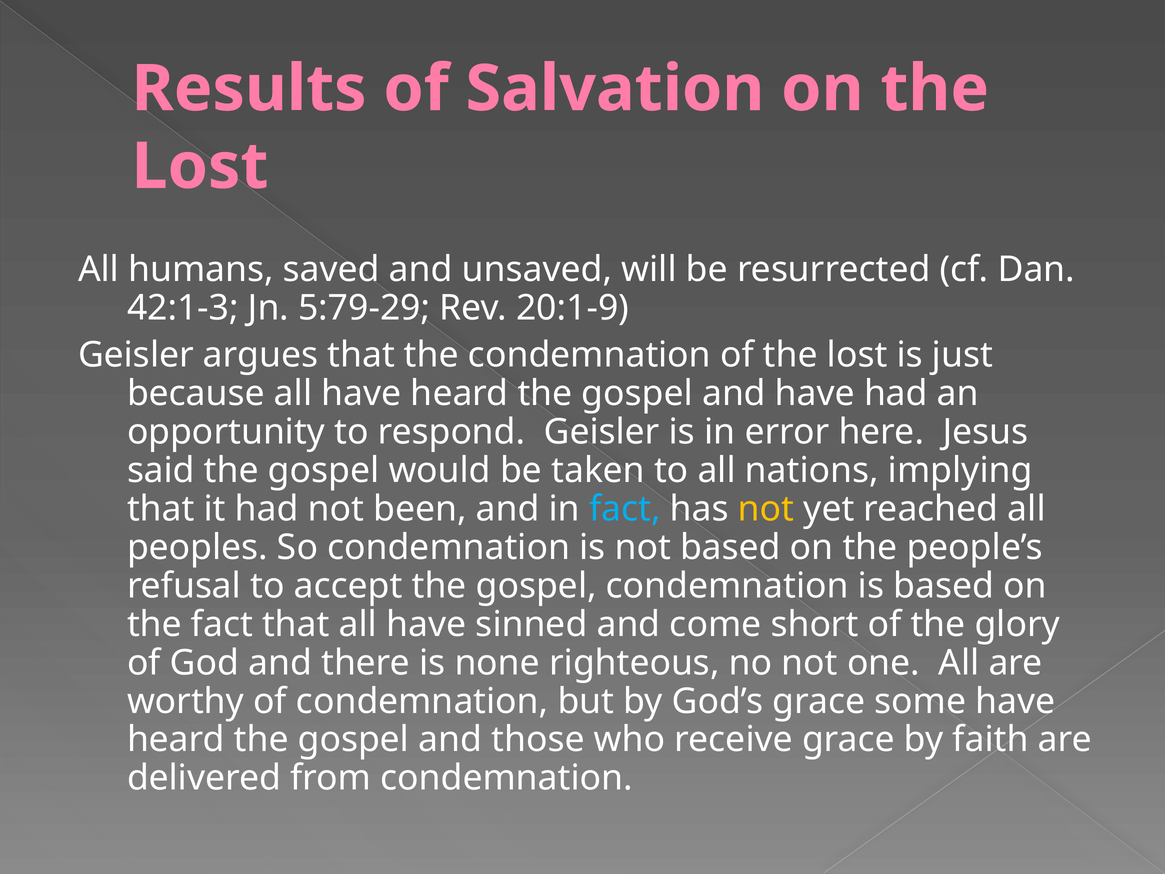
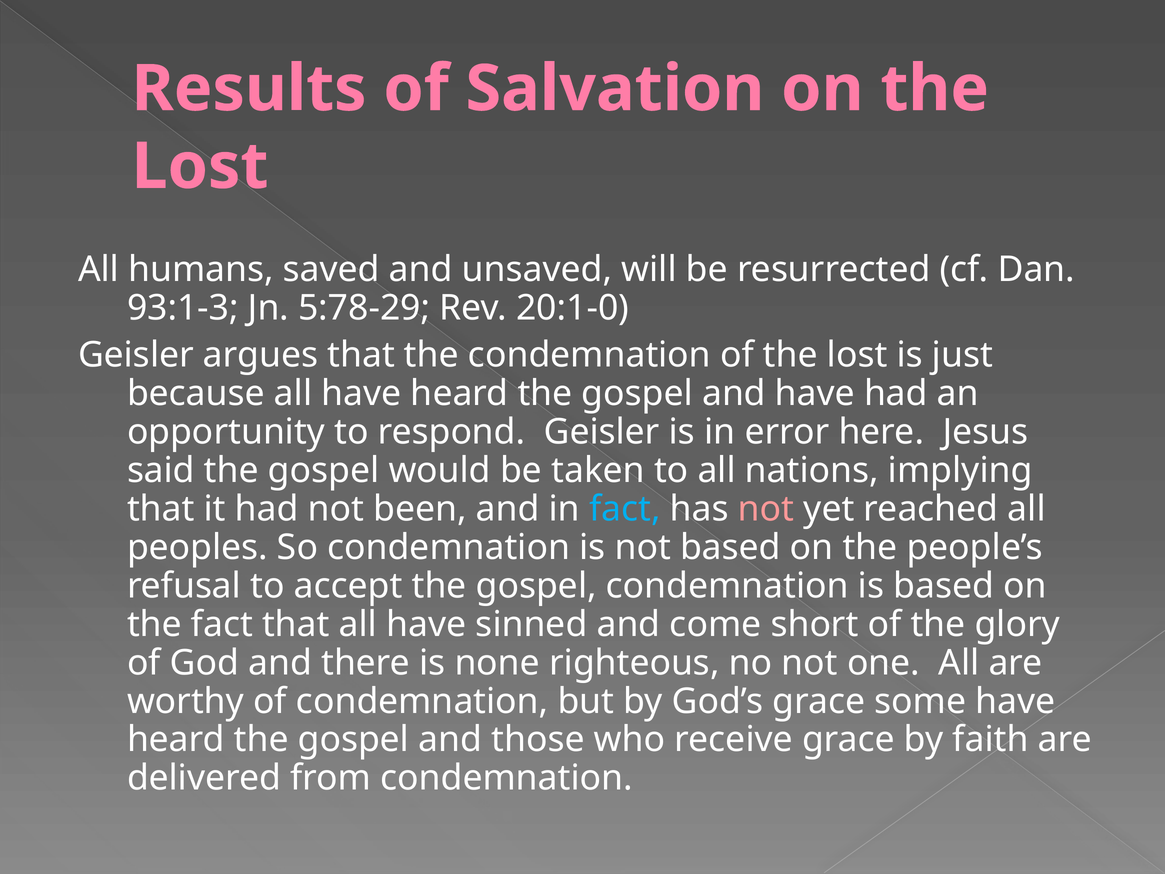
42:1-3: 42:1-3 -> 93:1-3
5:79-29: 5:79-29 -> 5:78-29
20:1-9: 20:1-9 -> 20:1-0
not at (766, 509) colour: yellow -> pink
